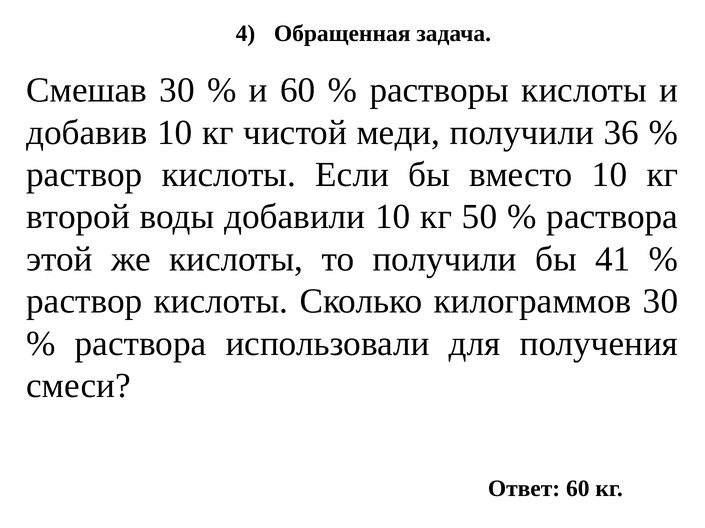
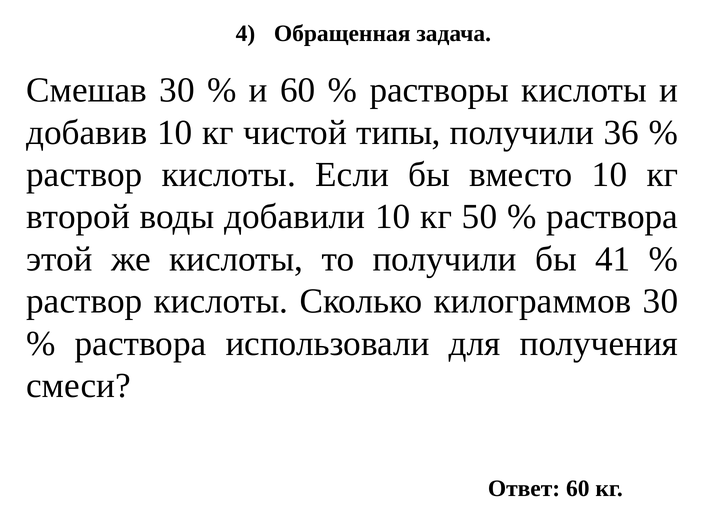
меди: меди -> типы
